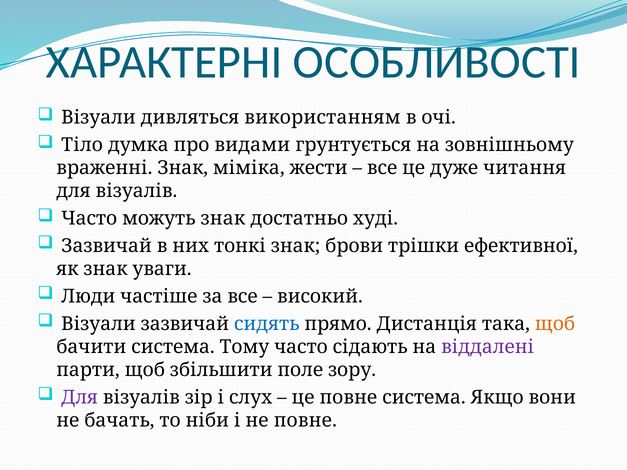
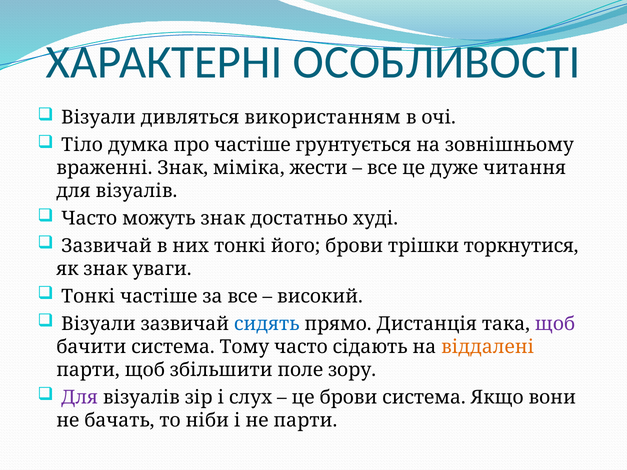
про видами: видами -> частіше
тонкі знак: знак -> його
ефективної: ефективної -> торкнутися
Люди at (88, 297): Люди -> Тонкі
щоб at (555, 324) colour: orange -> purple
віддалені colour: purple -> orange
це повне: повне -> брови
не повне: повне -> парти
